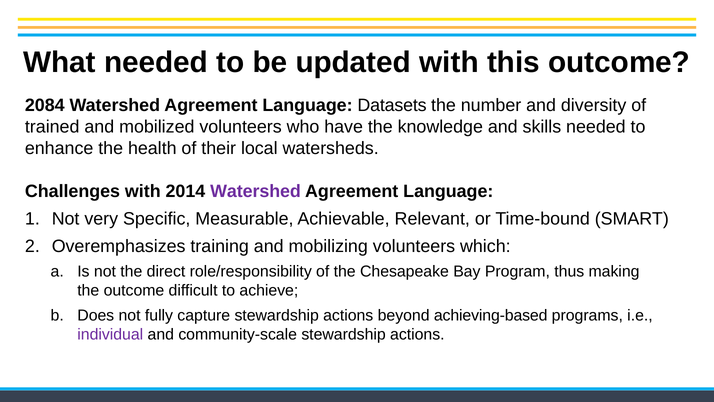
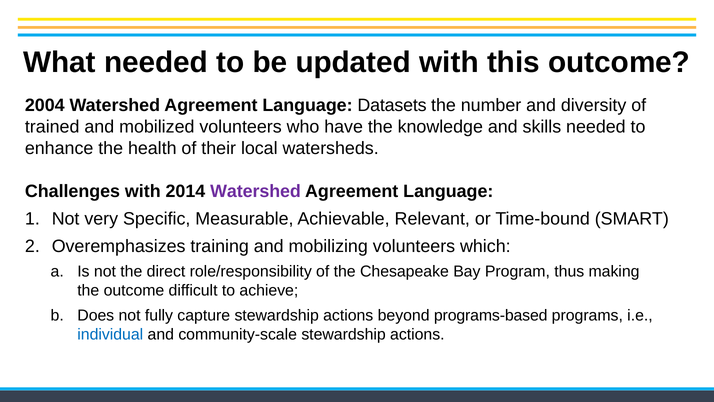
2084: 2084 -> 2004
achieving-based: achieving-based -> programs-based
individual colour: purple -> blue
